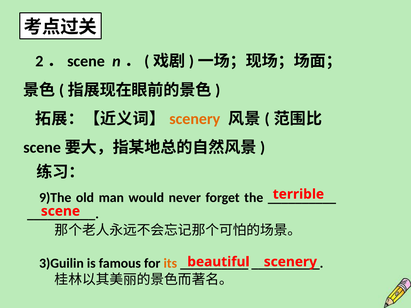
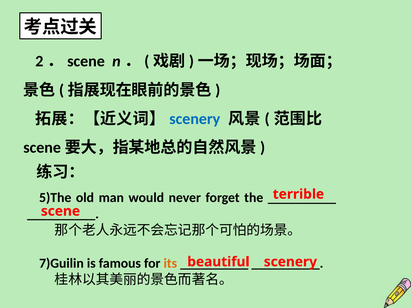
scenery at (195, 119) colour: orange -> blue
9)The: 9)The -> 5)The
3)Guilin: 3)Guilin -> 7)Guilin
